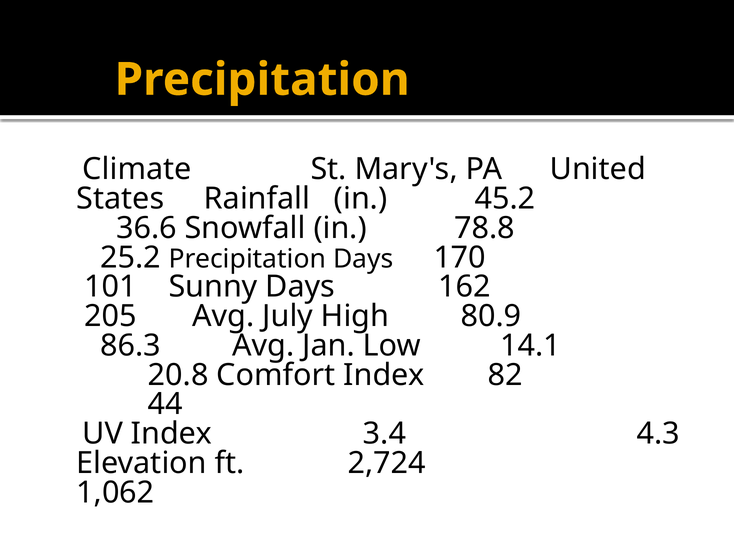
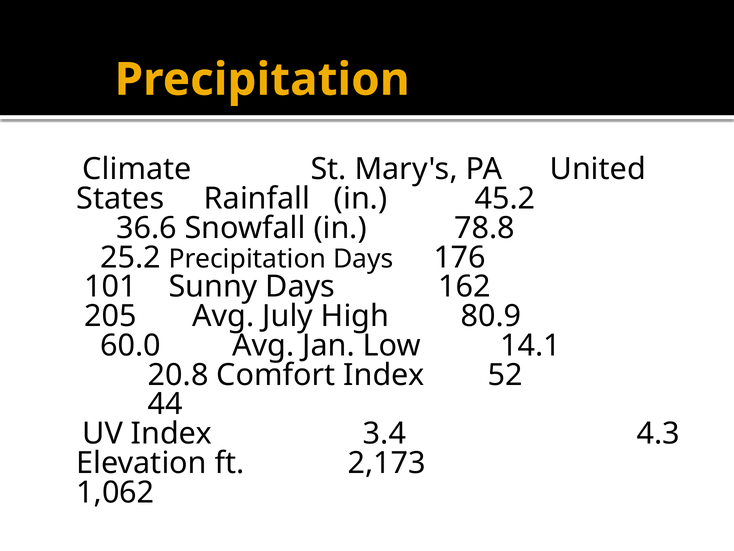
170: 170 -> 176
86.3: 86.3 -> 60.0
82: 82 -> 52
2,724: 2,724 -> 2,173
